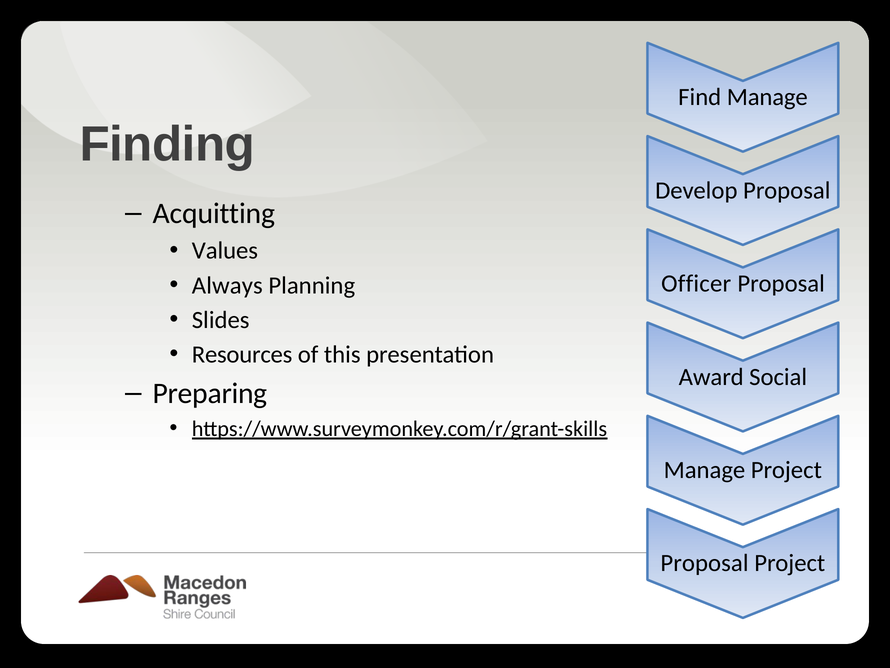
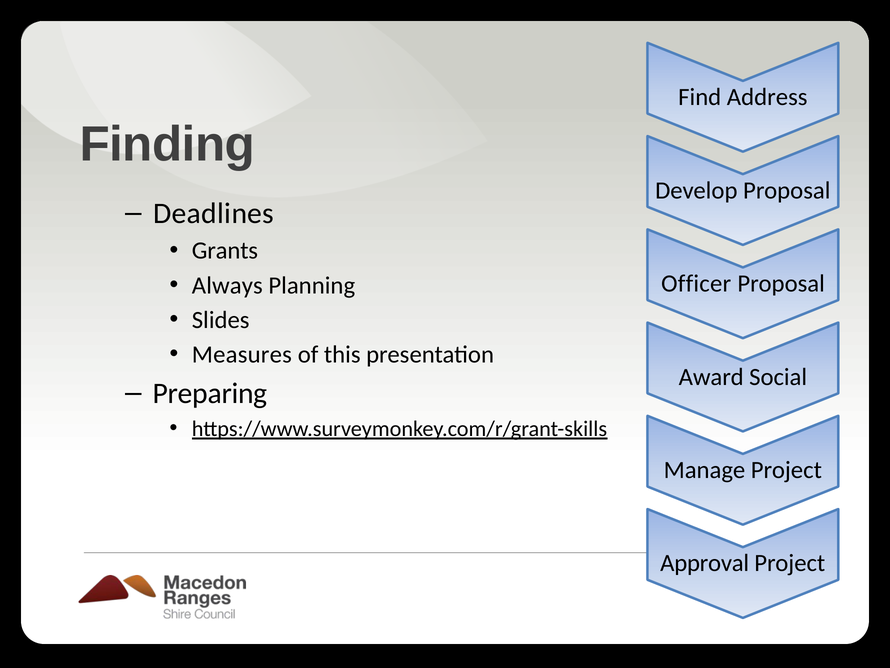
Find Manage: Manage -> Address
Acquitting: Acquitting -> Deadlines
Values: Values -> Grants
Resources: Resources -> Measures
Proposal at (704, 563): Proposal -> Approval
